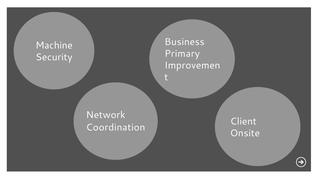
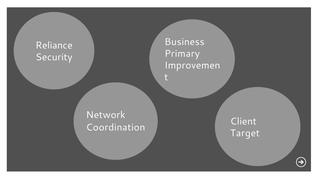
Machine: Machine -> Reliance
Onsite: Onsite -> Target
